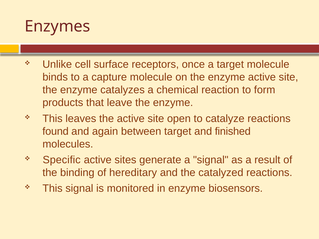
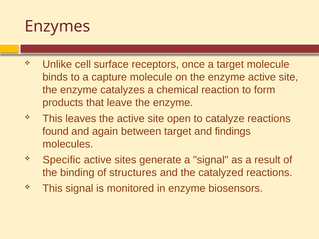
finished: finished -> findings
hereditary: hereditary -> structures
